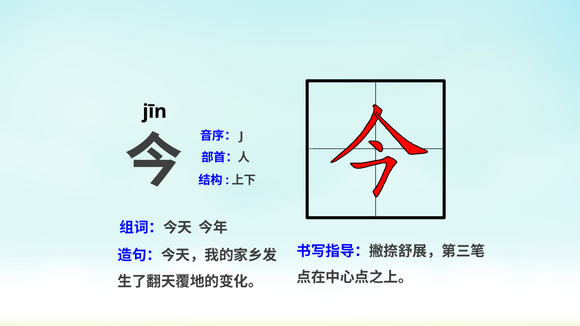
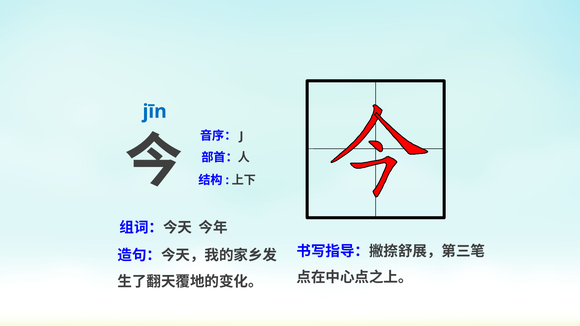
jīn colour: black -> blue
